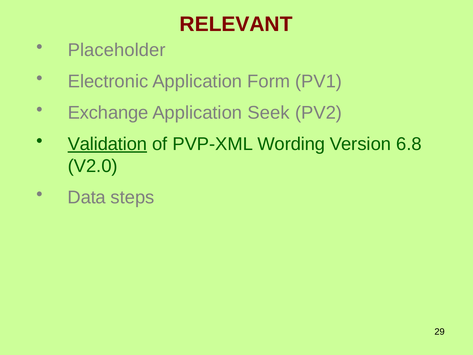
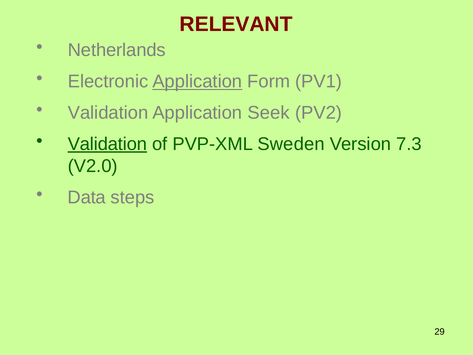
Placeholder: Placeholder -> Netherlands
Application at (197, 81) underline: none -> present
Exchange at (108, 113): Exchange -> Validation
Wording: Wording -> Sweden
6.8: 6.8 -> 7.3
